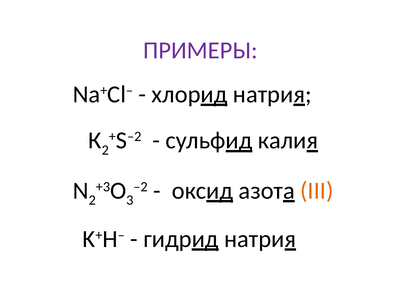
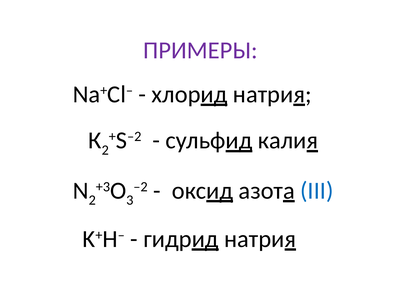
III colour: orange -> blue
